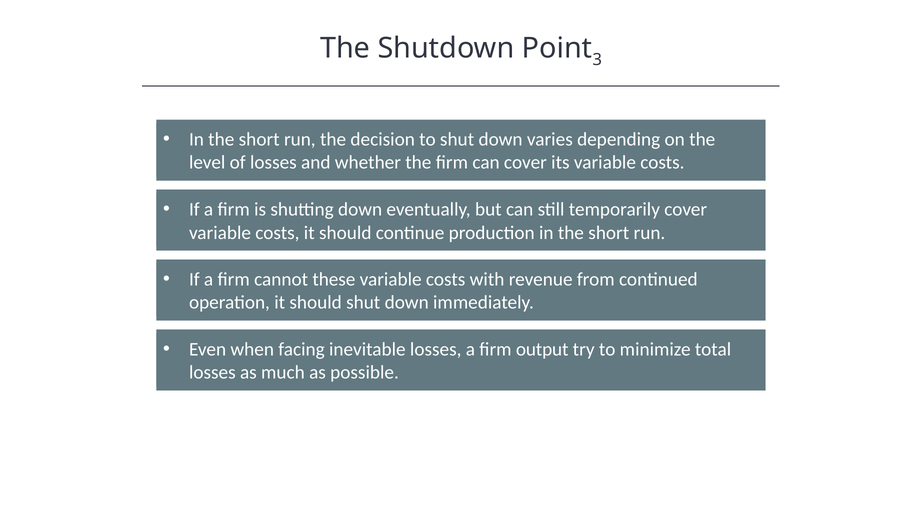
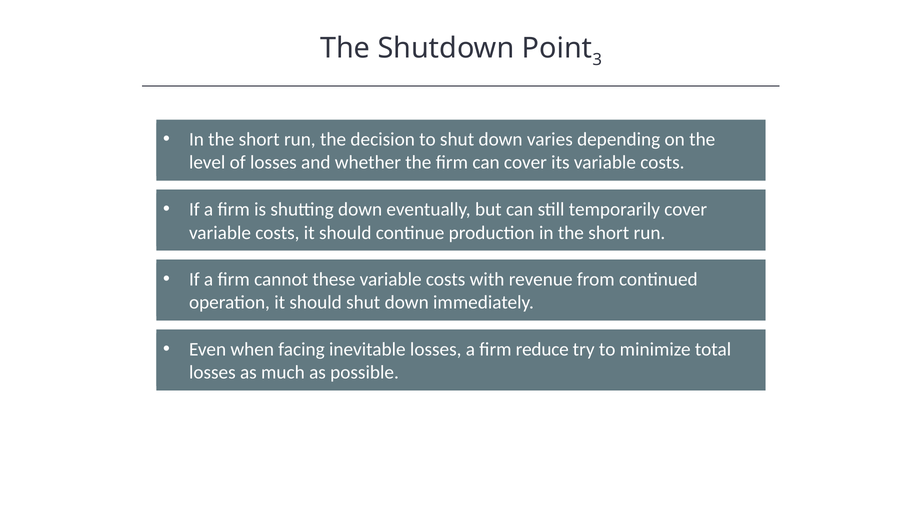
output: output -> reduce
